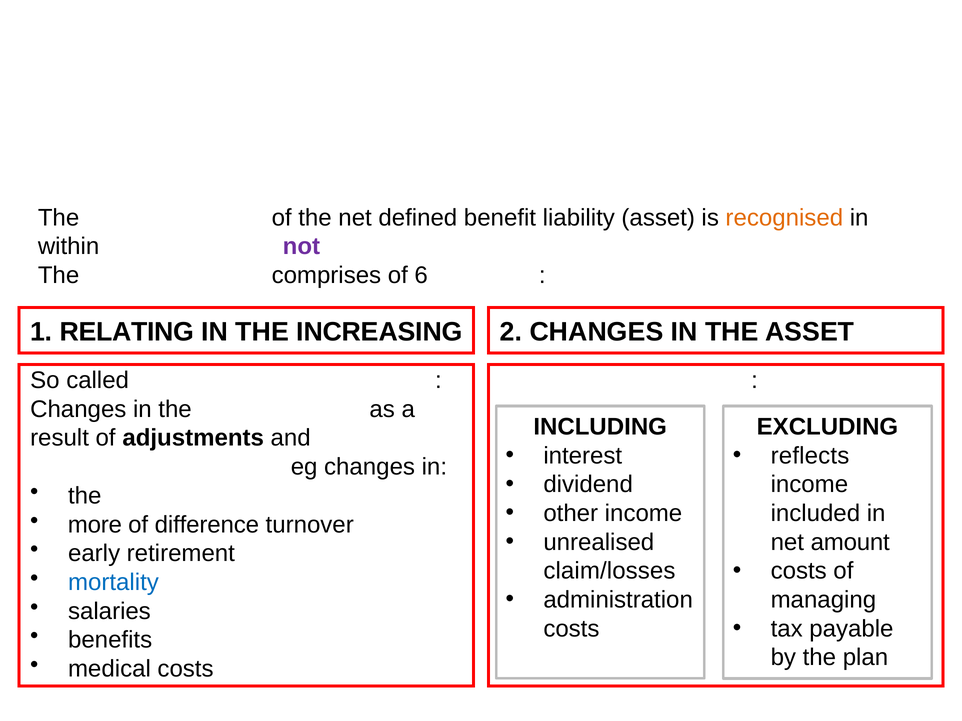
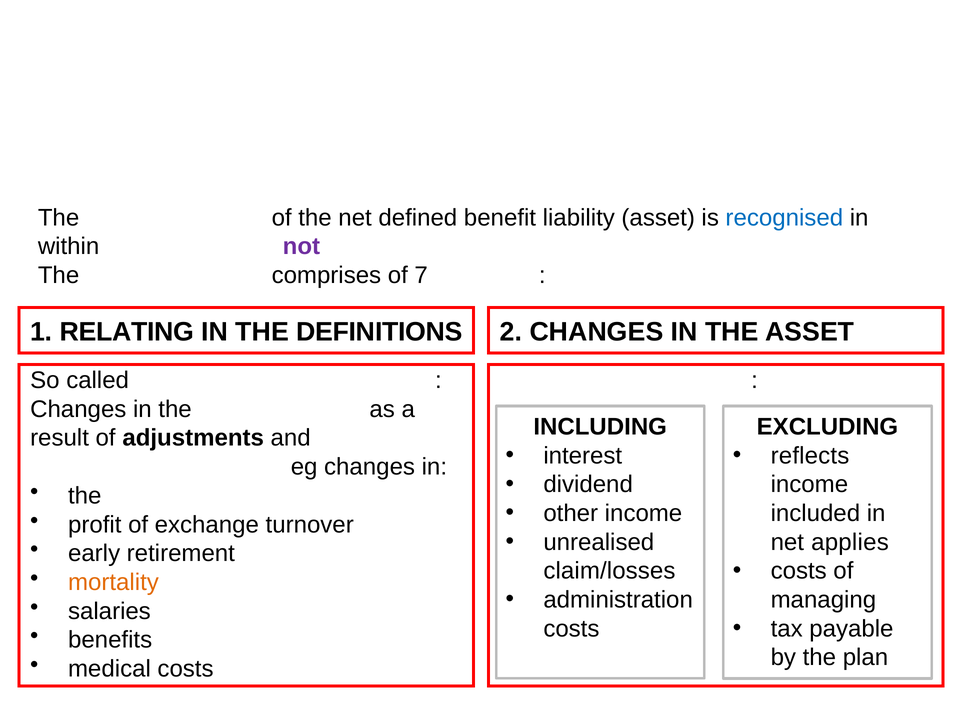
recognised at (784, 218) colour: orange -> blue
of 6: 6 -> 7
INCREASING: INCREASING -> DEFINITIONS
more at (95, 525): more -> profit
difference: difference -> exchange
amount: amount -> applies
mortality colour: blue -> orange
